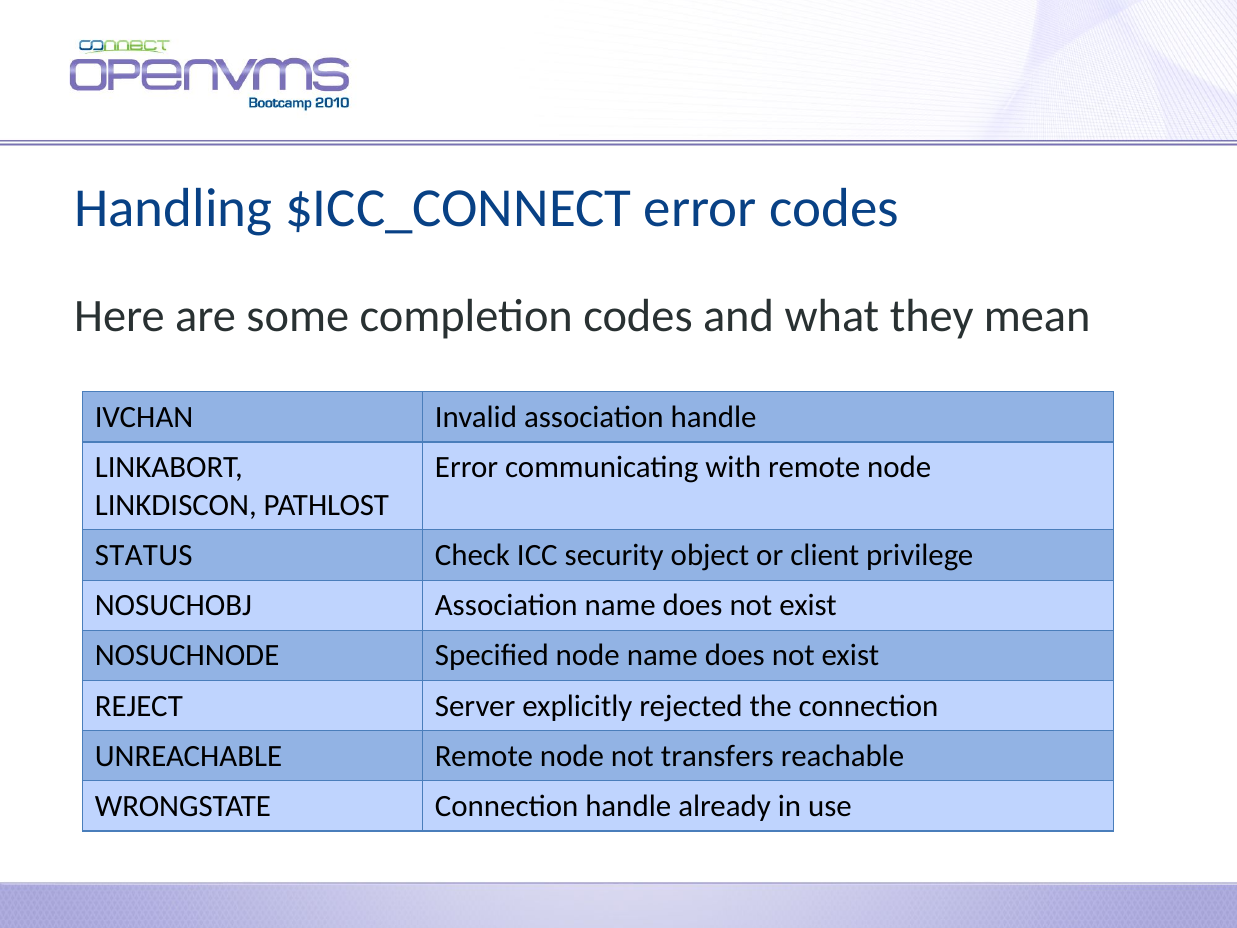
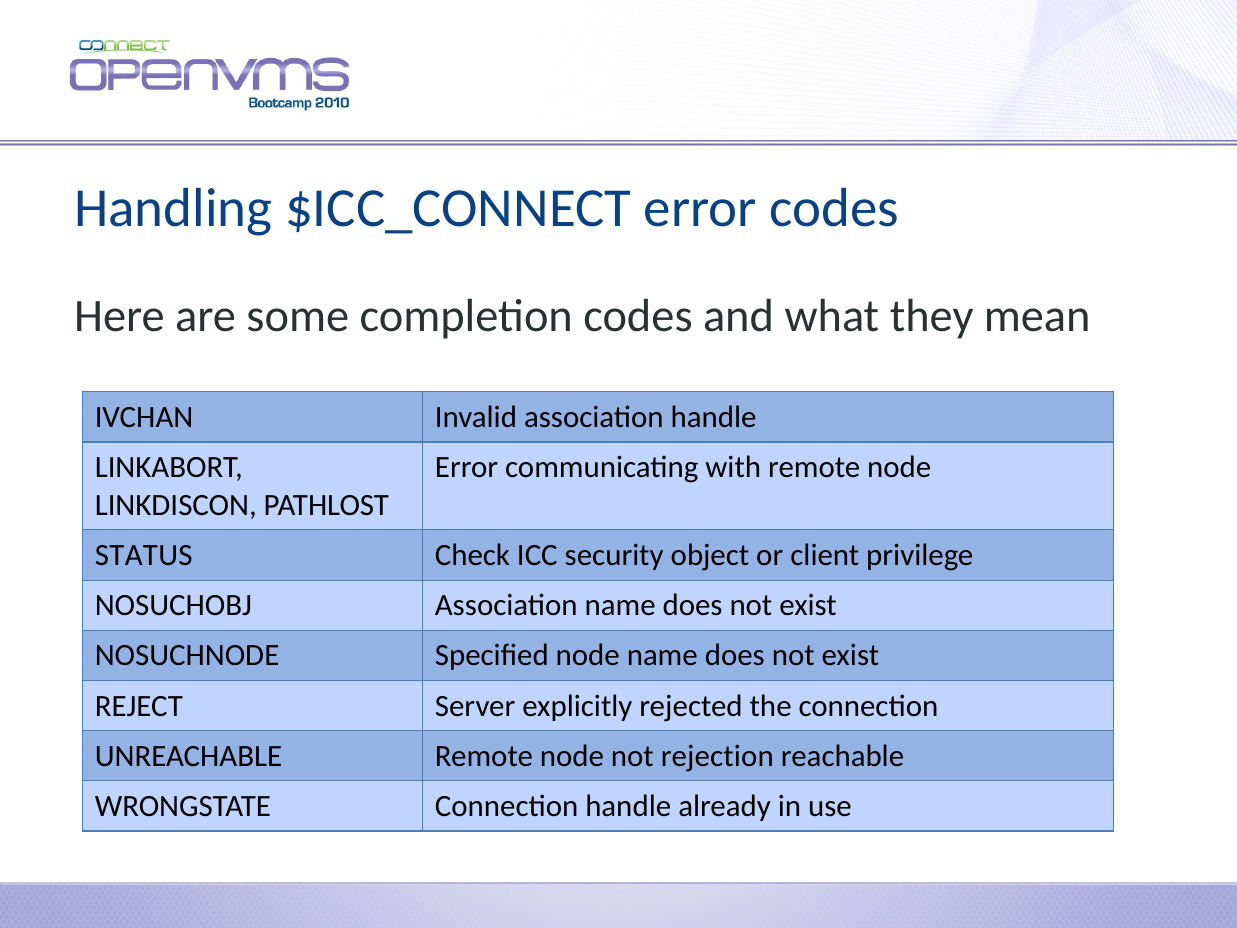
transfers: transfers -> rejection
